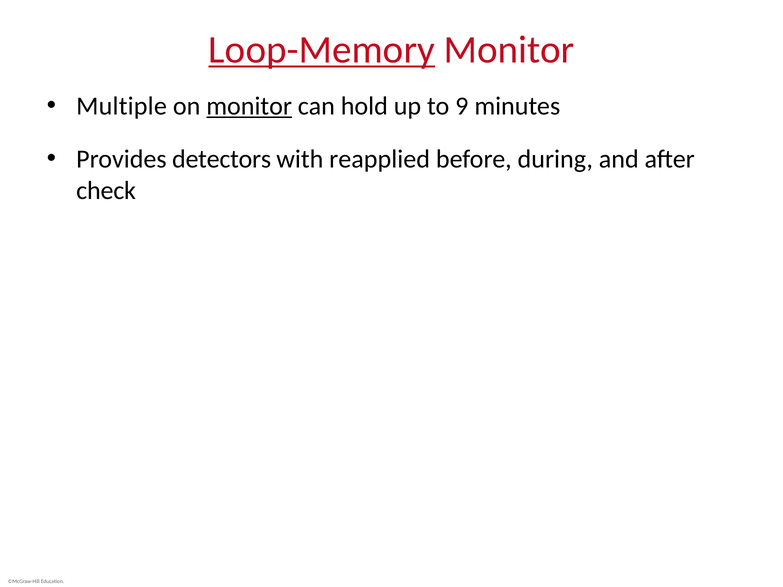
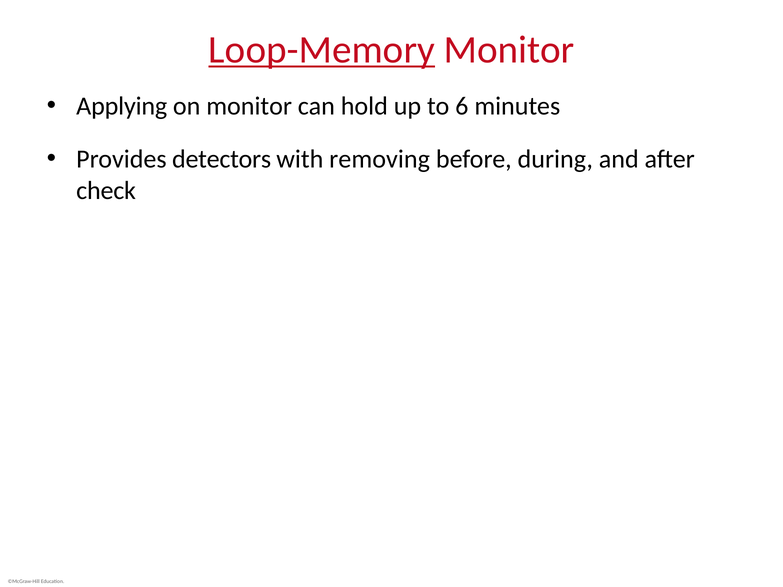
Multiple: Multiple -> Applying
monitor at (249, 106) underline: present -> none
9: 9 -> 6
reapplied: reapplied -> removing
